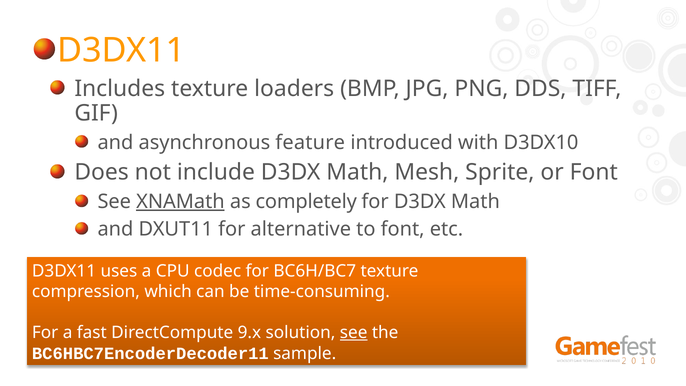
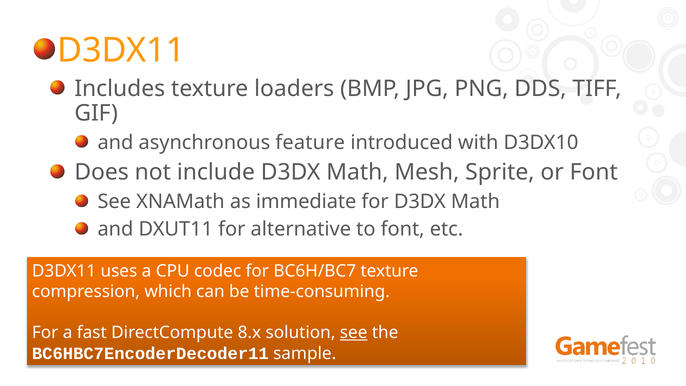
XNAMath underline: present -> none
completely: completely -> immediate
9.x: 9.x -> 8.x
